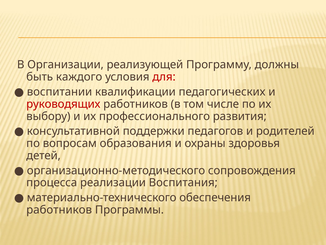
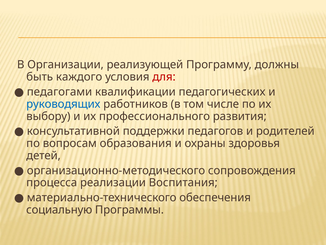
воспитании: воспитании -> педагогами
руководящих colour: red -> blue
работников at (59, 209): работников -> социальную
